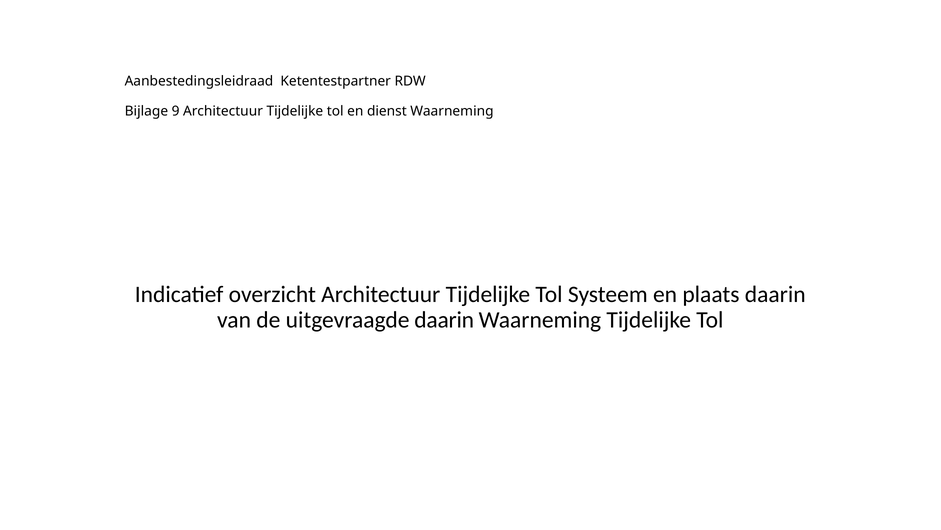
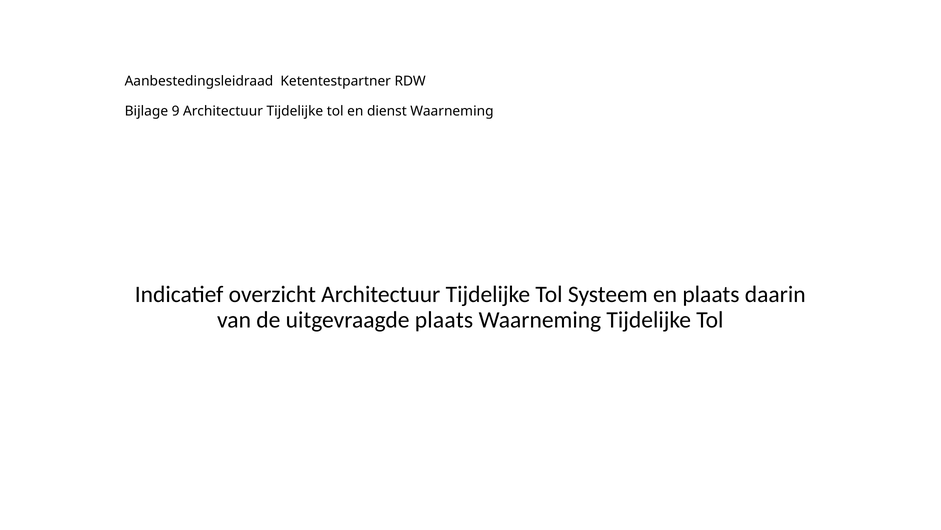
uitgevraagde daarin: daarin -> plaats
